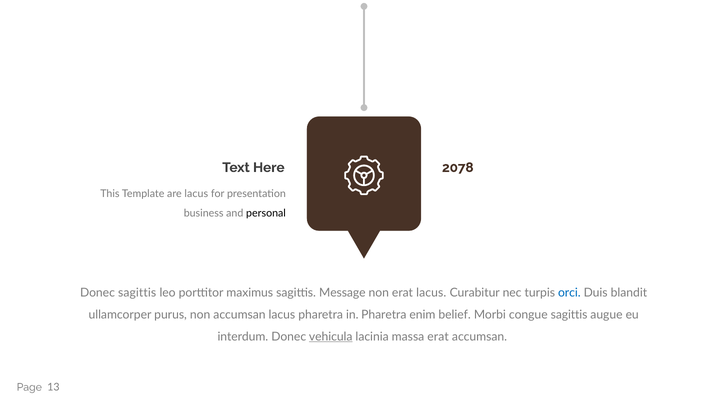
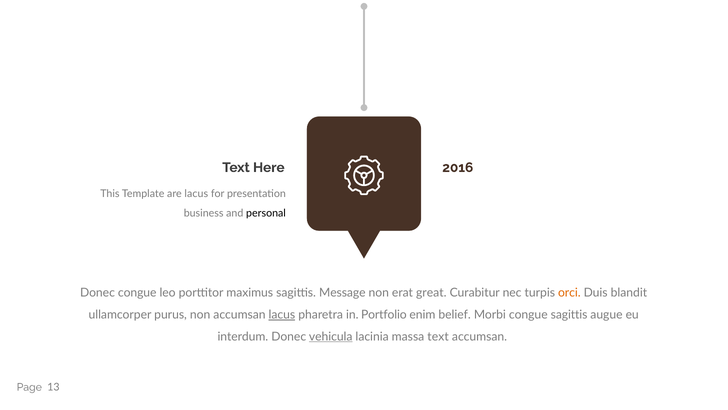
2078: 2078 -> 2016
Donec sagittis: sagittis -> congue
erat lacus: lacus -> great
orci colour: blue -> orange
lacus at (282, 314) underline: none -> present
in Pharetra: Pharetra -> Portfolio
massa erat: erat -> text
